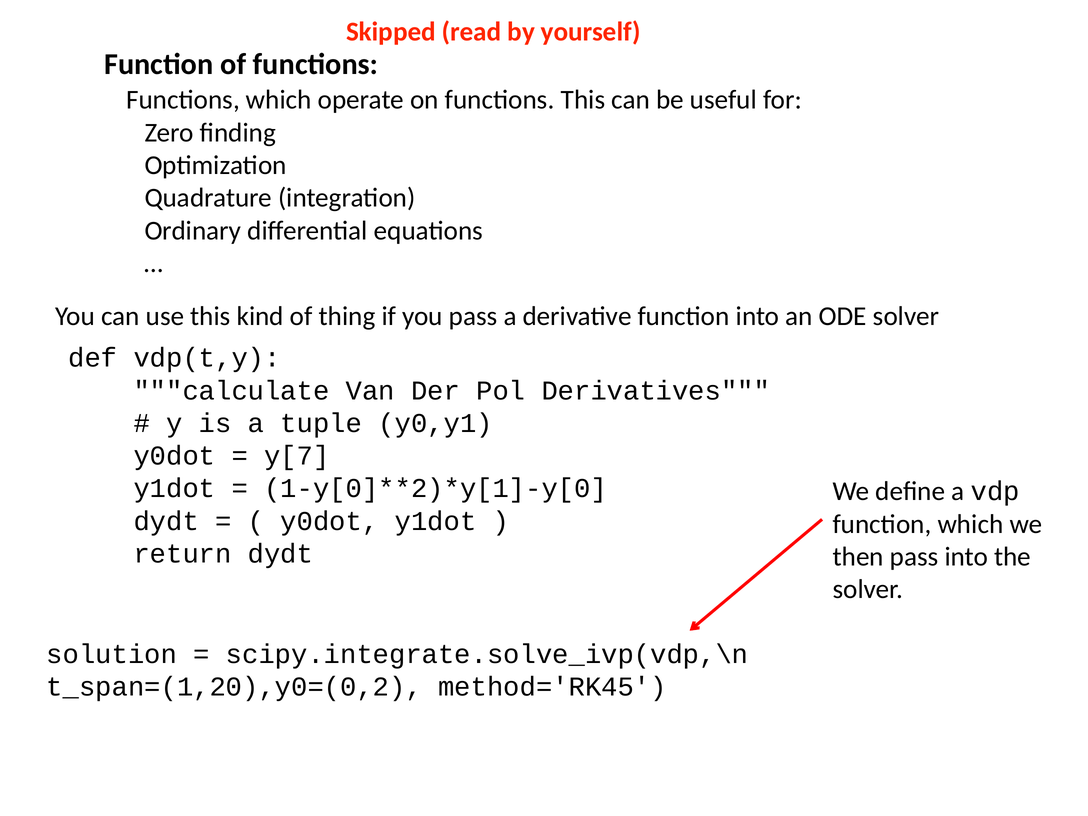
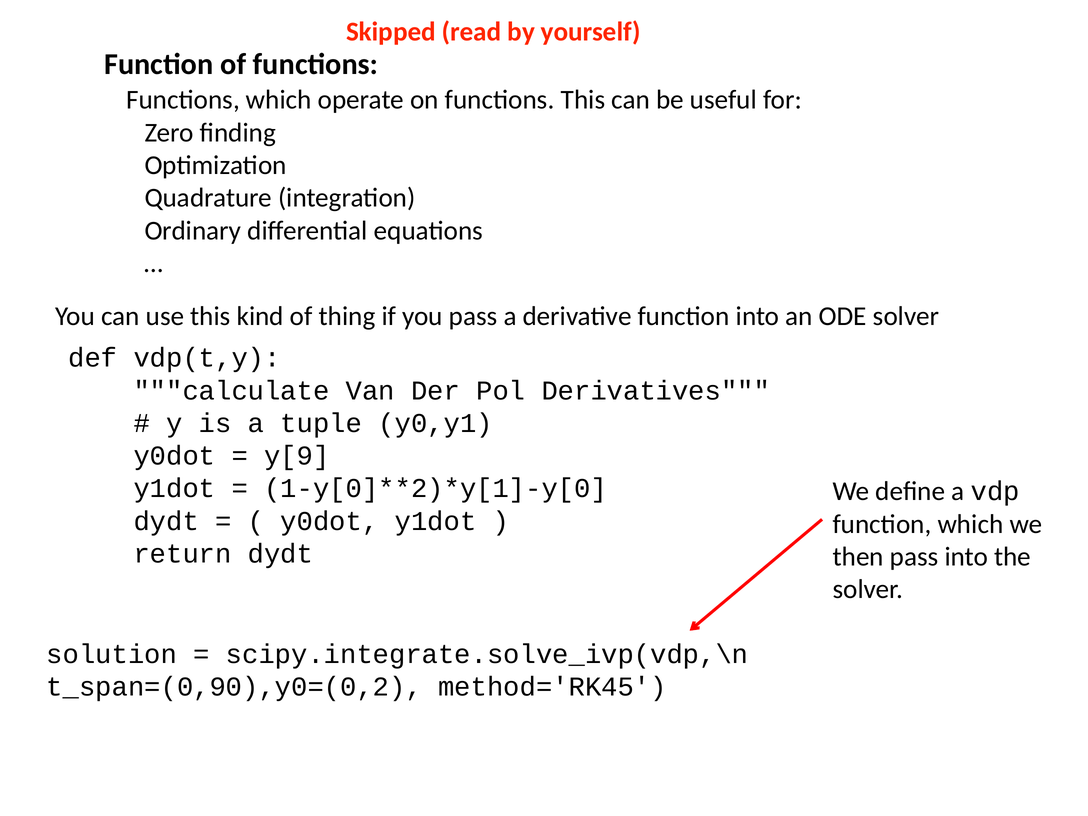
y[7: y[7 -> y[9
t_span=(1,20),y0=(0,2: t_span=(1,20),y0=(0,2 -> t_span=(0,90),y0=(0,2
